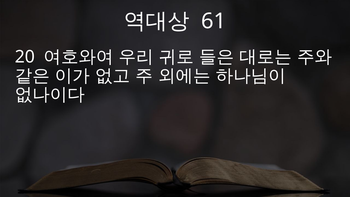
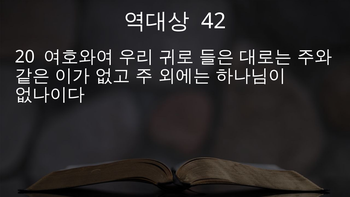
61: 61 -> 42
